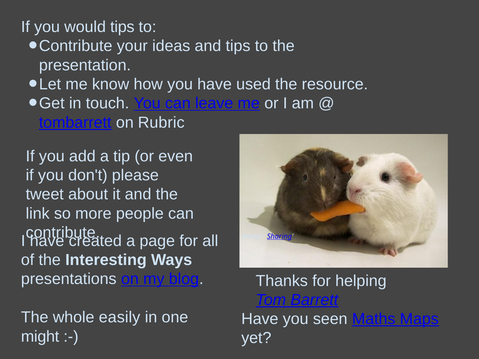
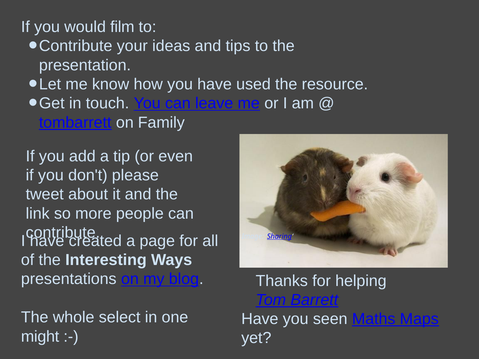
would tips: tips -> film
Rubric: Rubric -> Family
easily: easily -> select
